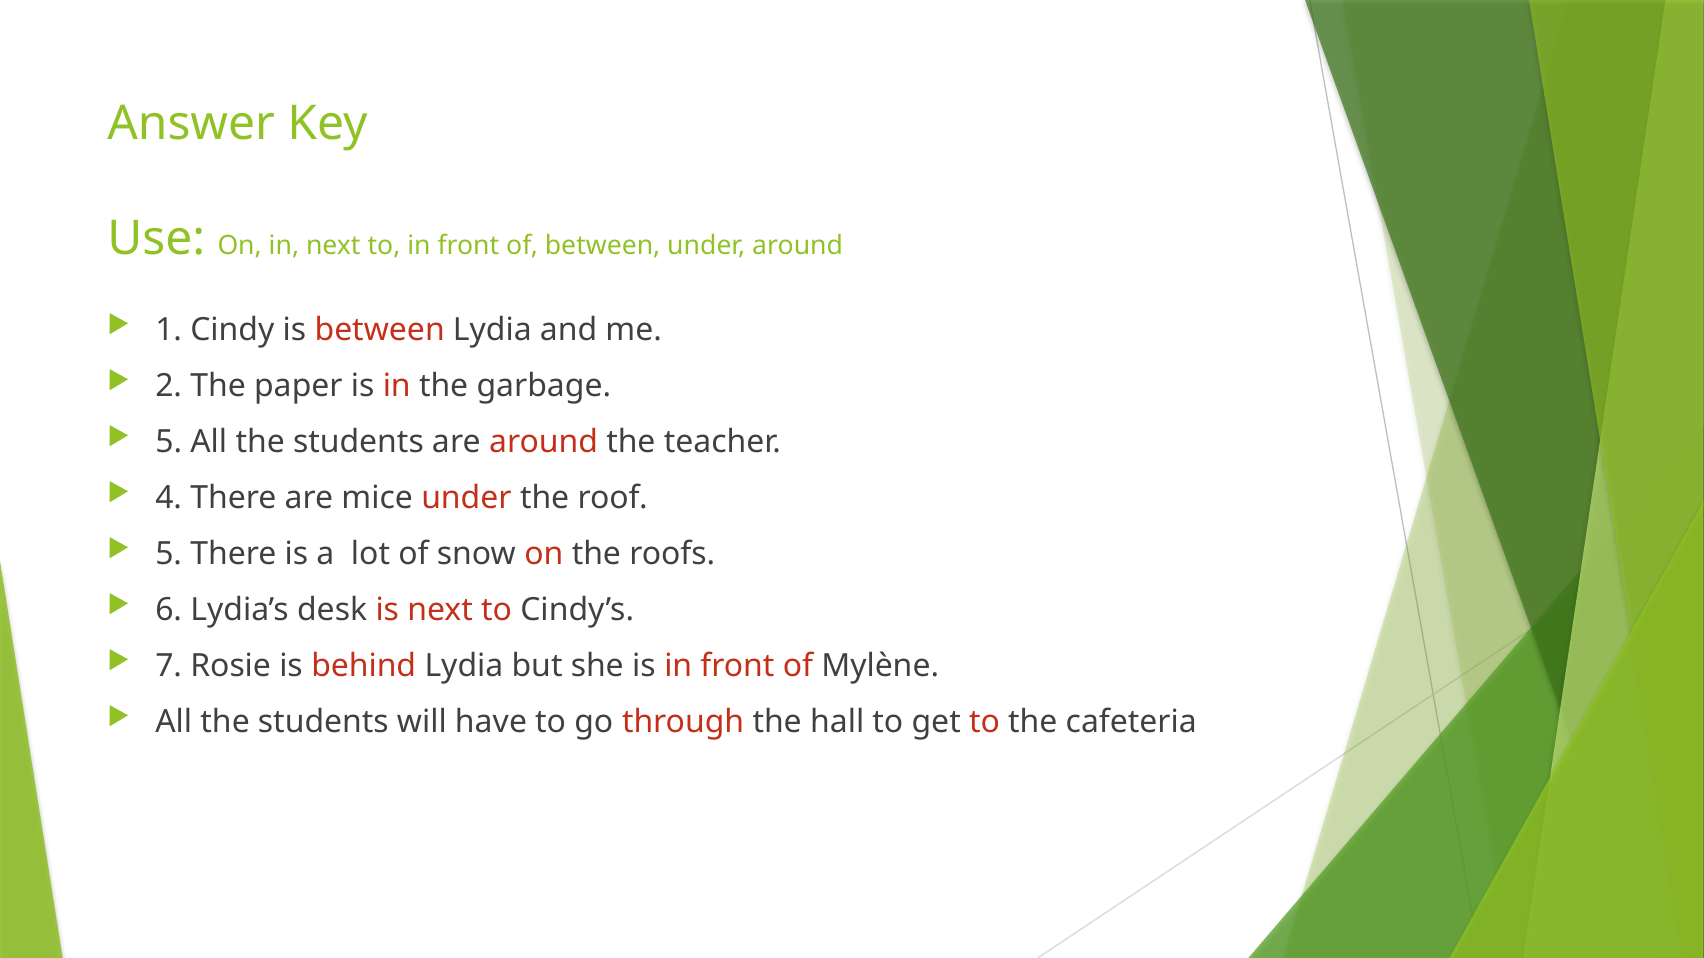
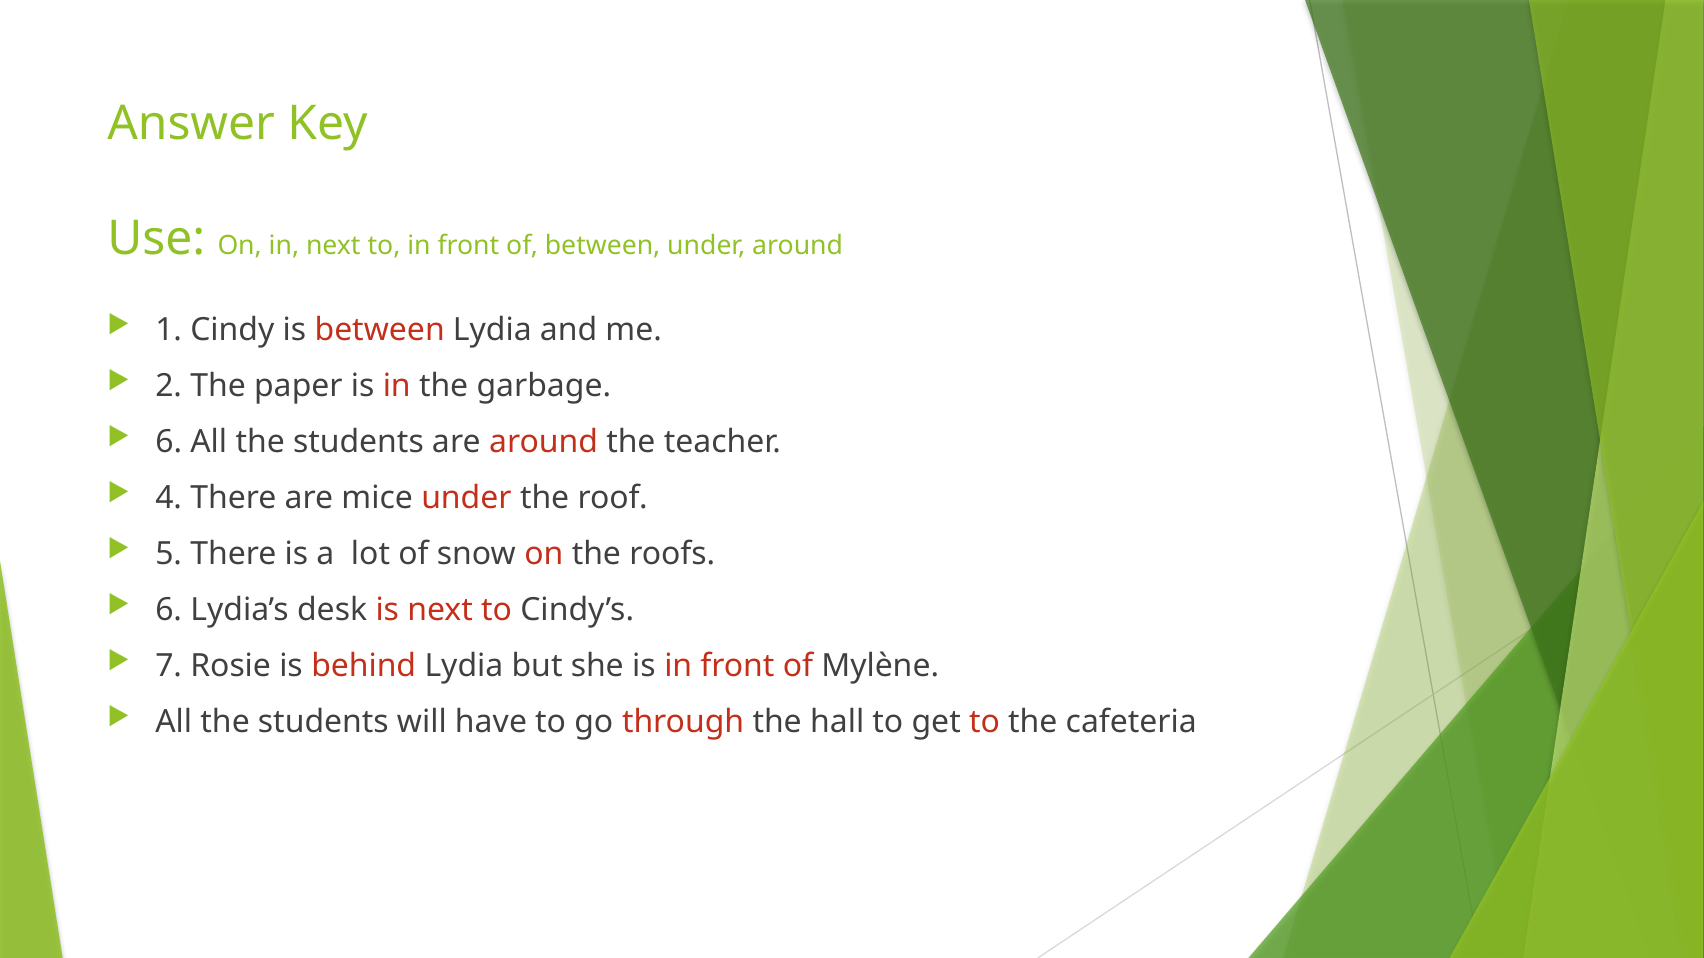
5 at (169, 442): 5 -> 6
